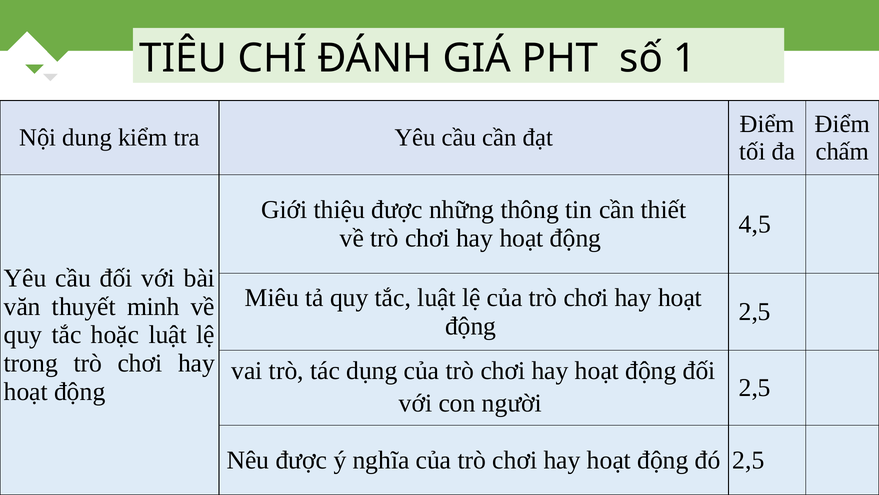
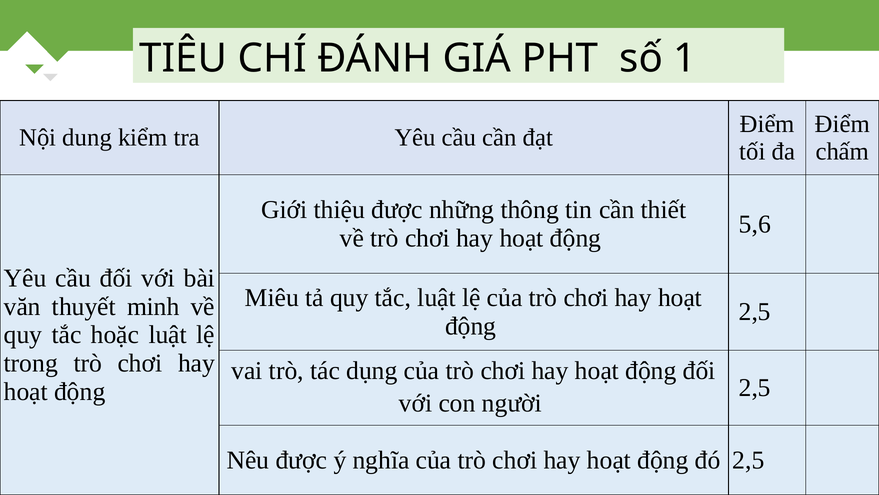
4,5: 4,5 -> 5,6
